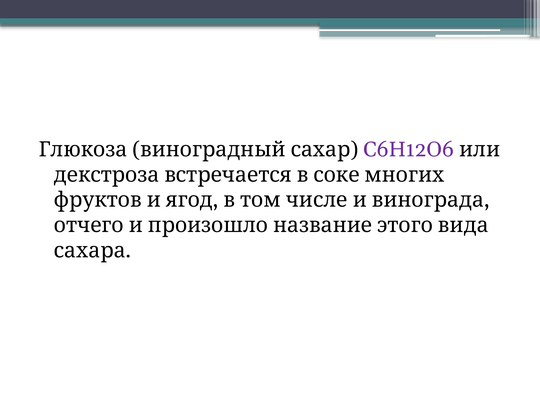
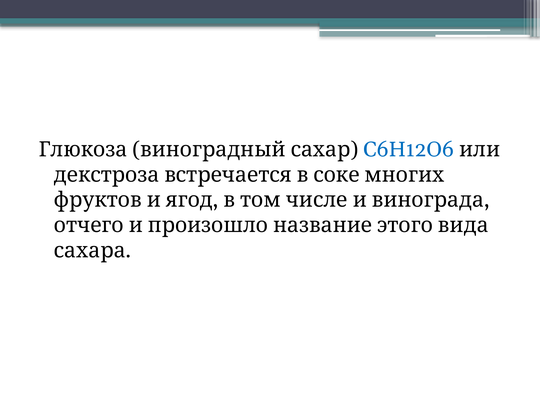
C6H12O6 colour: purple -> blue
